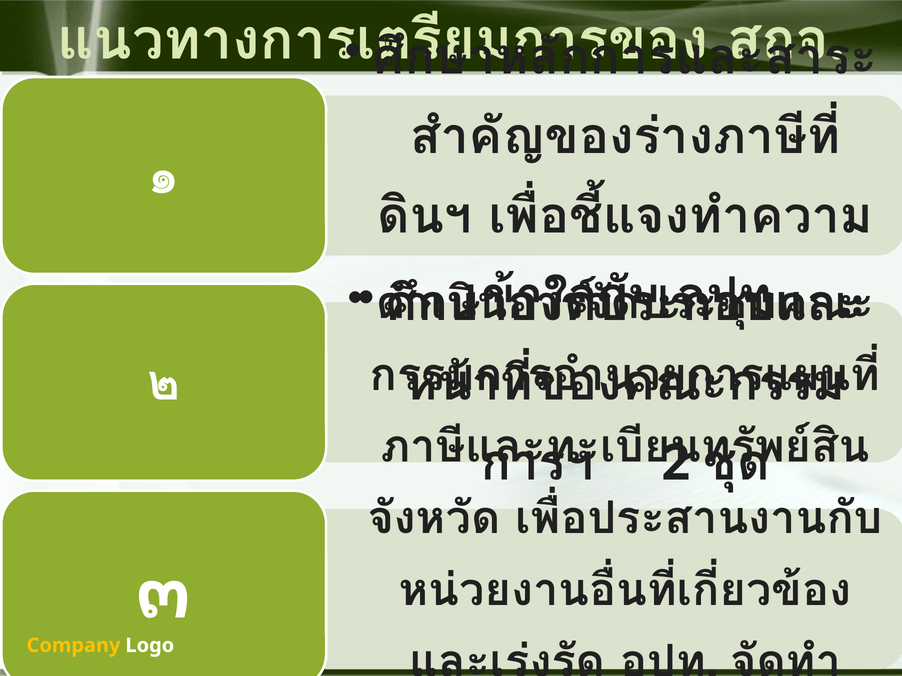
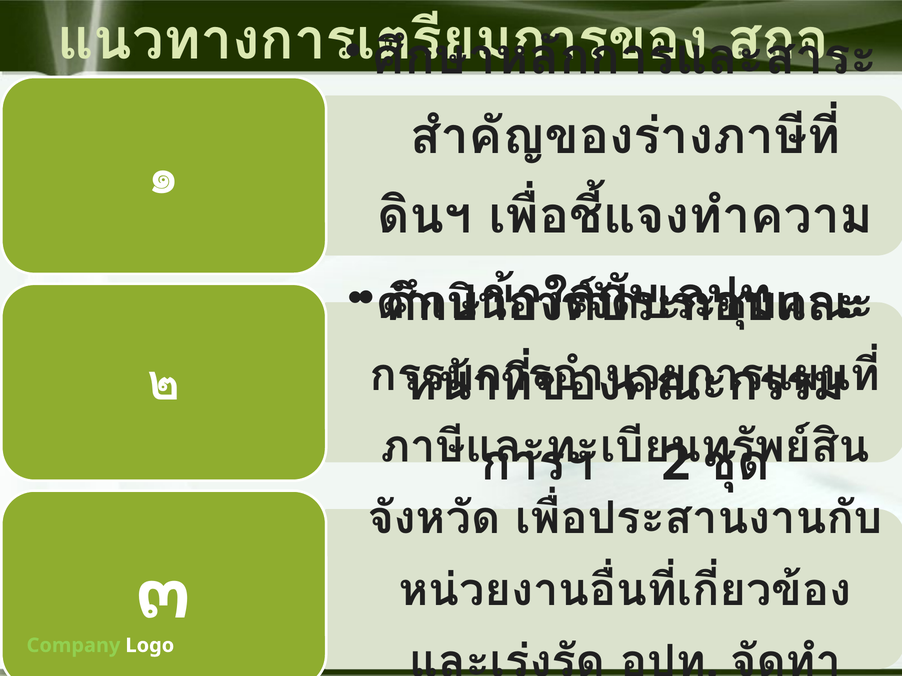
Company colour: yellow -> light green
